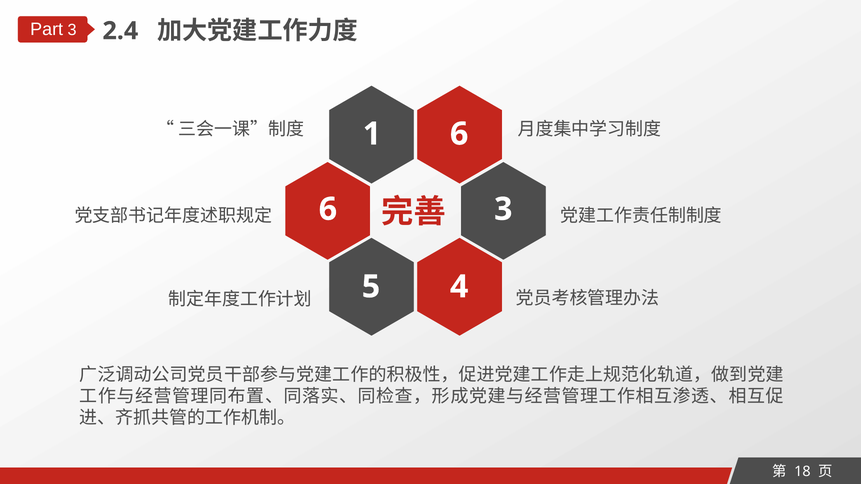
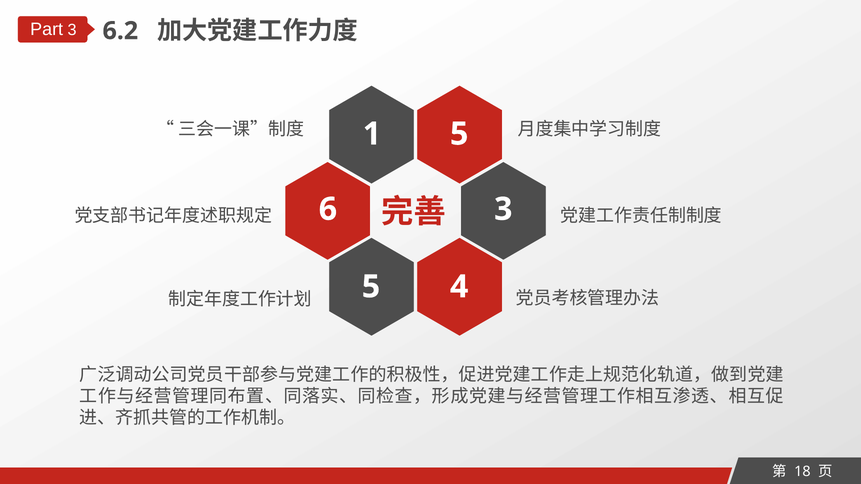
2.4: 2.4 -> 6.2
1 6: 6 -> 5
